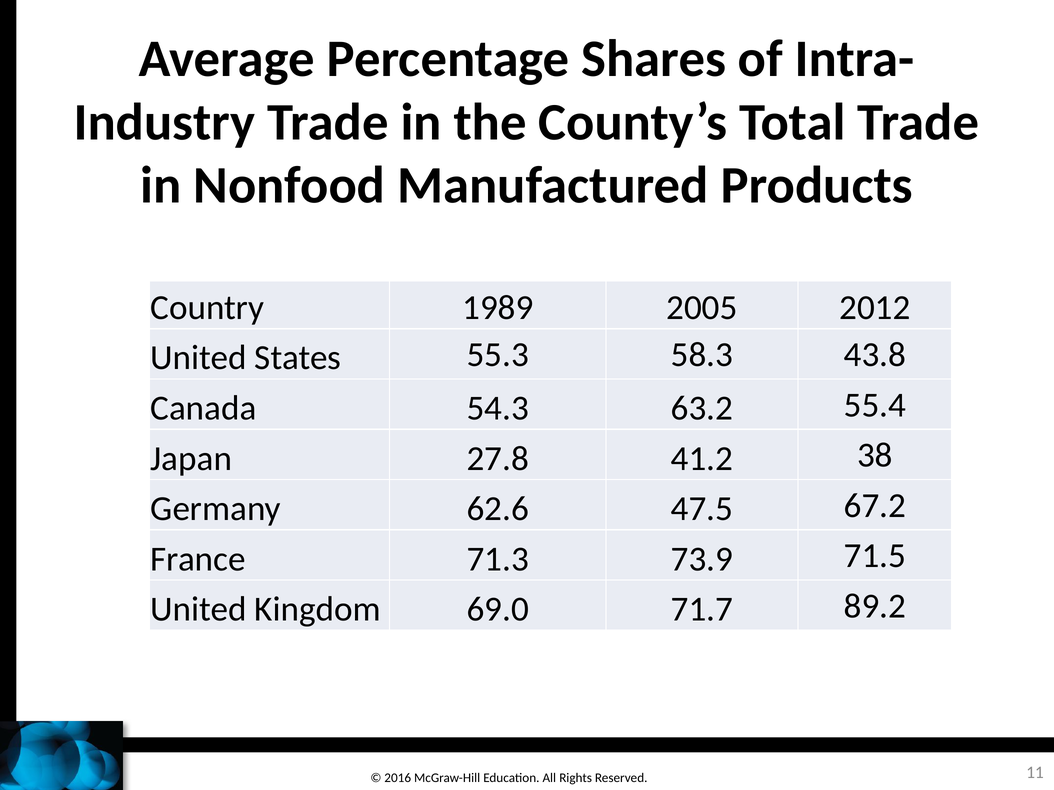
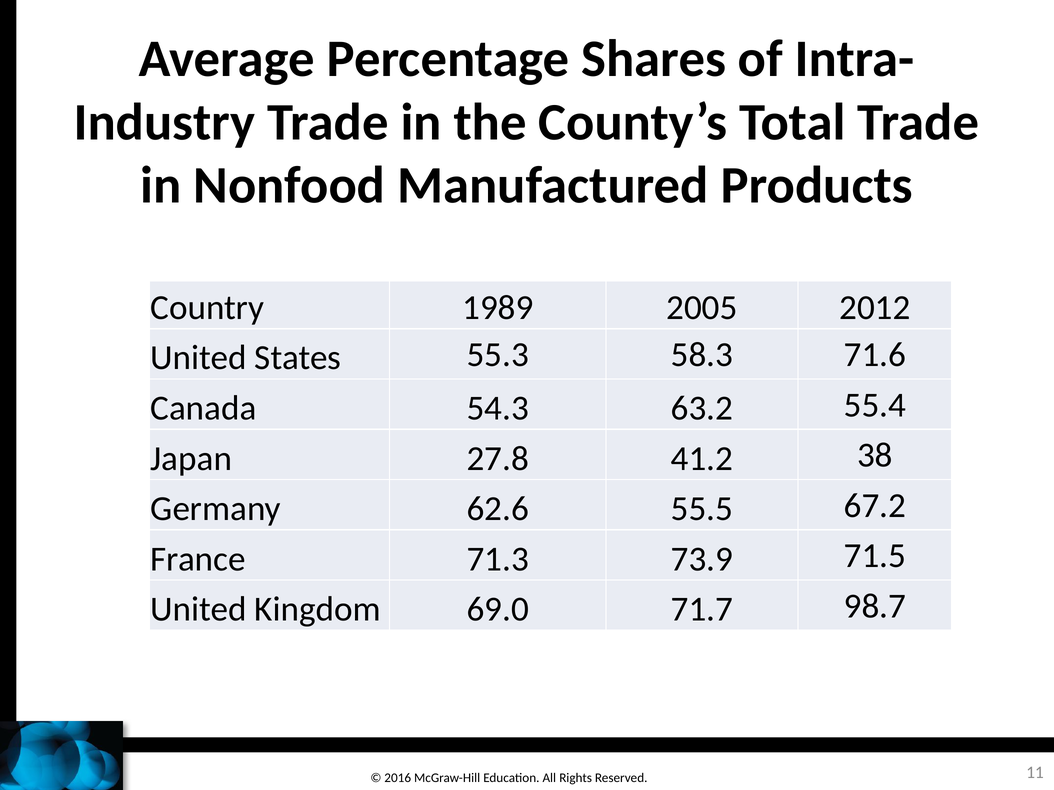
43.8: 43.8 -> 71.6
47.5: 47.5 -> 55.5
89.2: 89.2 -> 98.7
